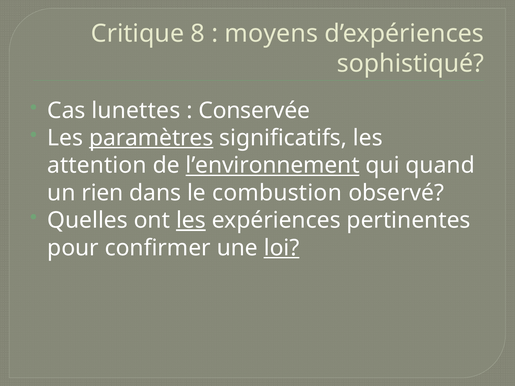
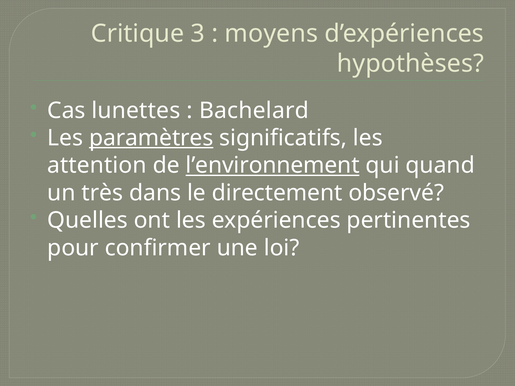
8: 8 -> 3
sophistiqué: sophistiqué -> hypothèses
Conservée: Conservée -> Bachelard
rien: rien -> très
combustion: combustion -> directement
les at (191, 220) underline: present -> none
loi underline: present -> none
